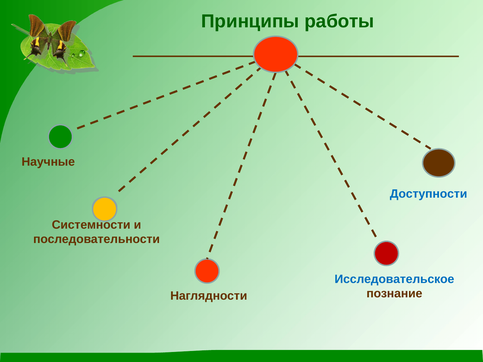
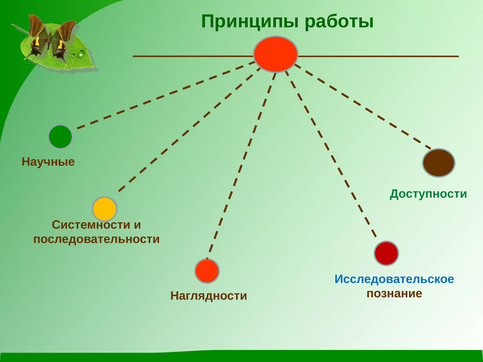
Доступности colour: blue -> green
